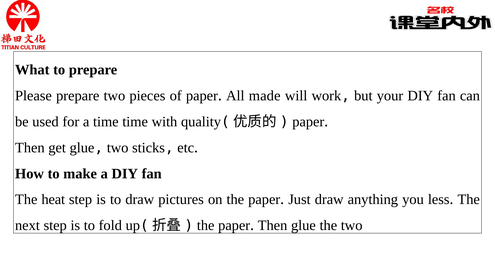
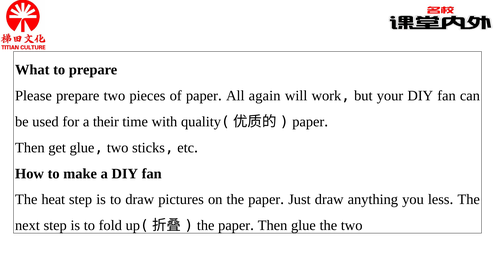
made: made -> again
a time: time -> their
